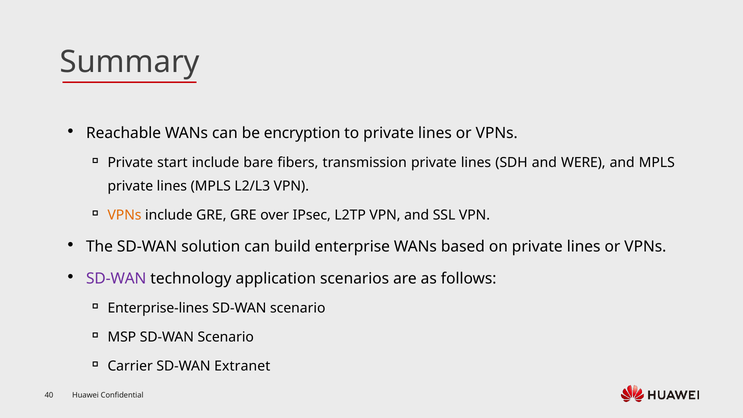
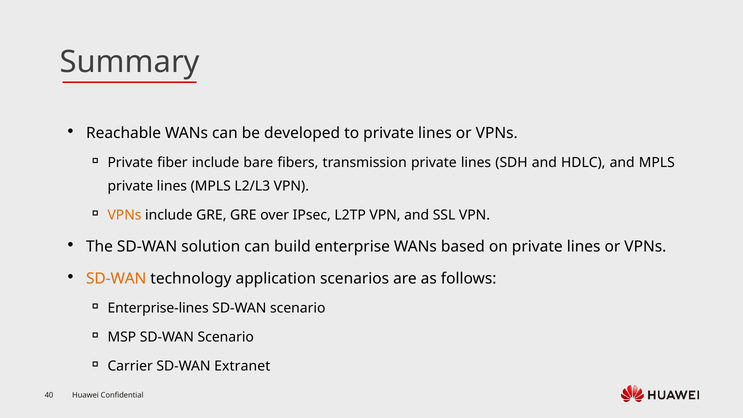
encryption: encryption -> developed
start: start -> fiber
WERE: WERE -> HDLC
SD-WAN at (116, 278) colour: purple -> orange
